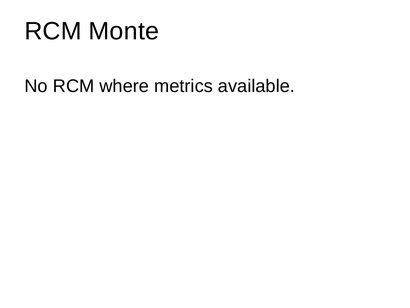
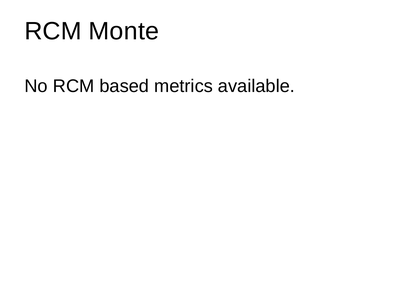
where: where -> based
